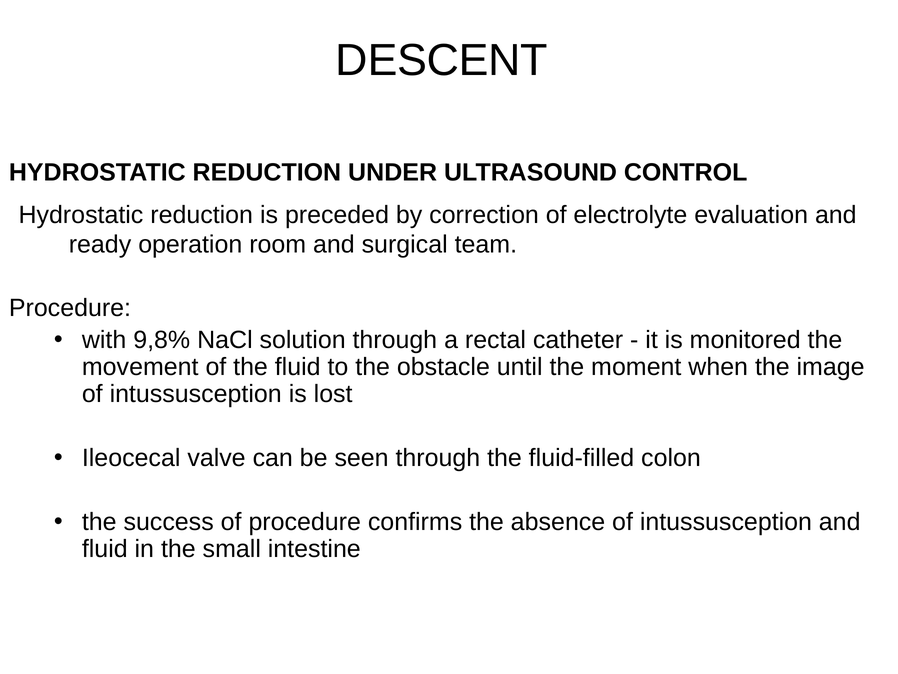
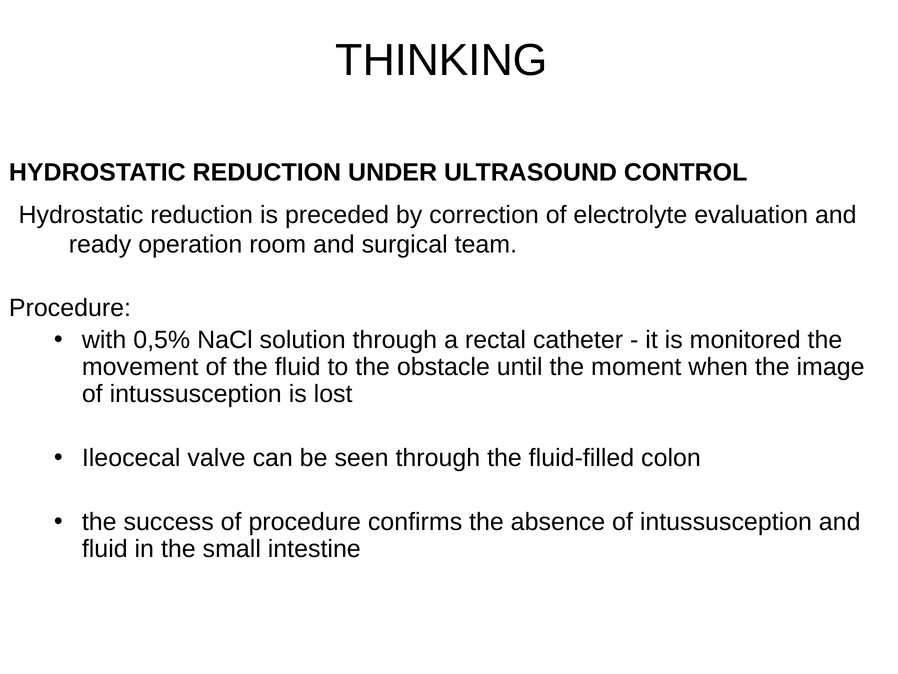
DESCENT: DESCENT -> THINKING
9,8%: 9,8% -> 0,5%
